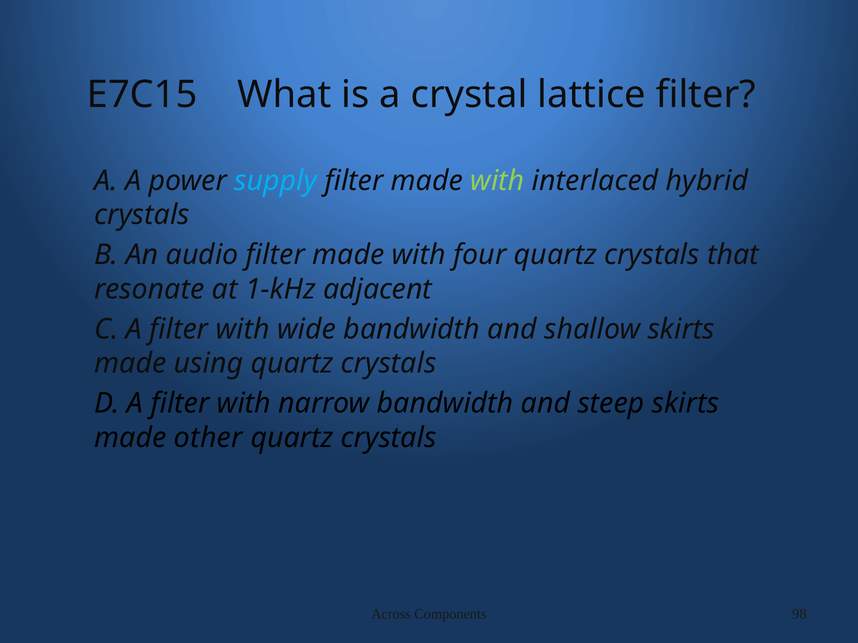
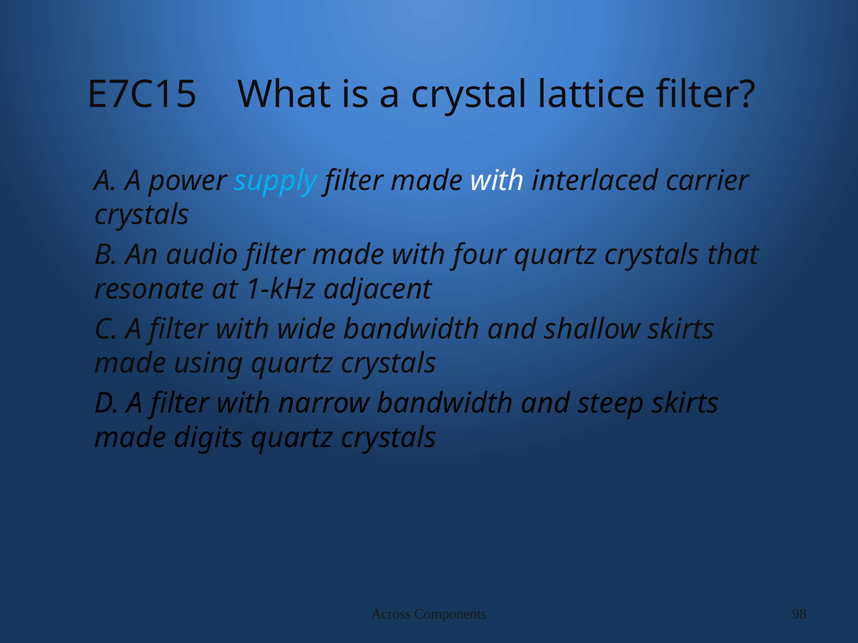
with at (497, 181) colour: light green -> white
hybrid: hybrid -> carrier
other: other -> digits
